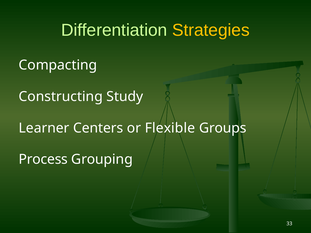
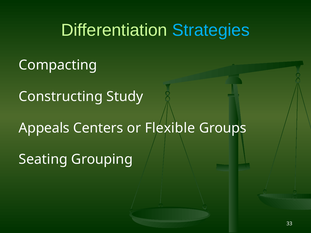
Strategies colour: yellow -> light blue
Learner: Learner -> Appeals
Process: Process -> Seating
